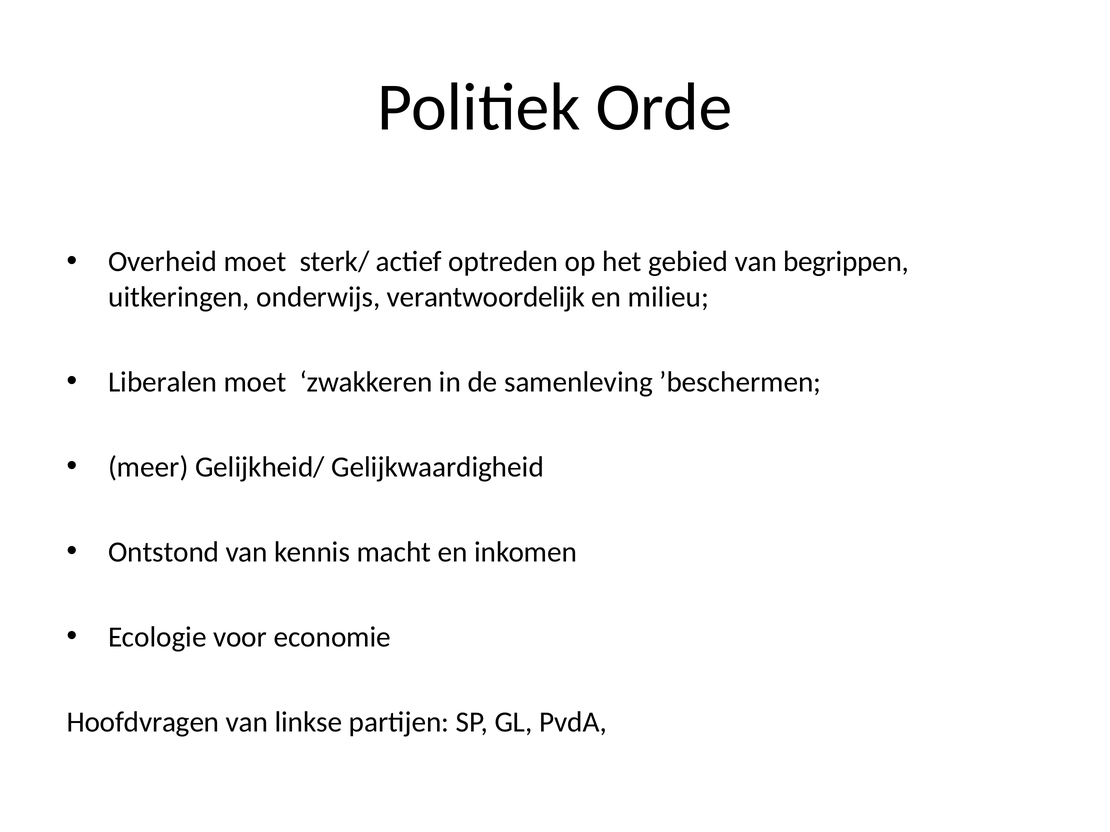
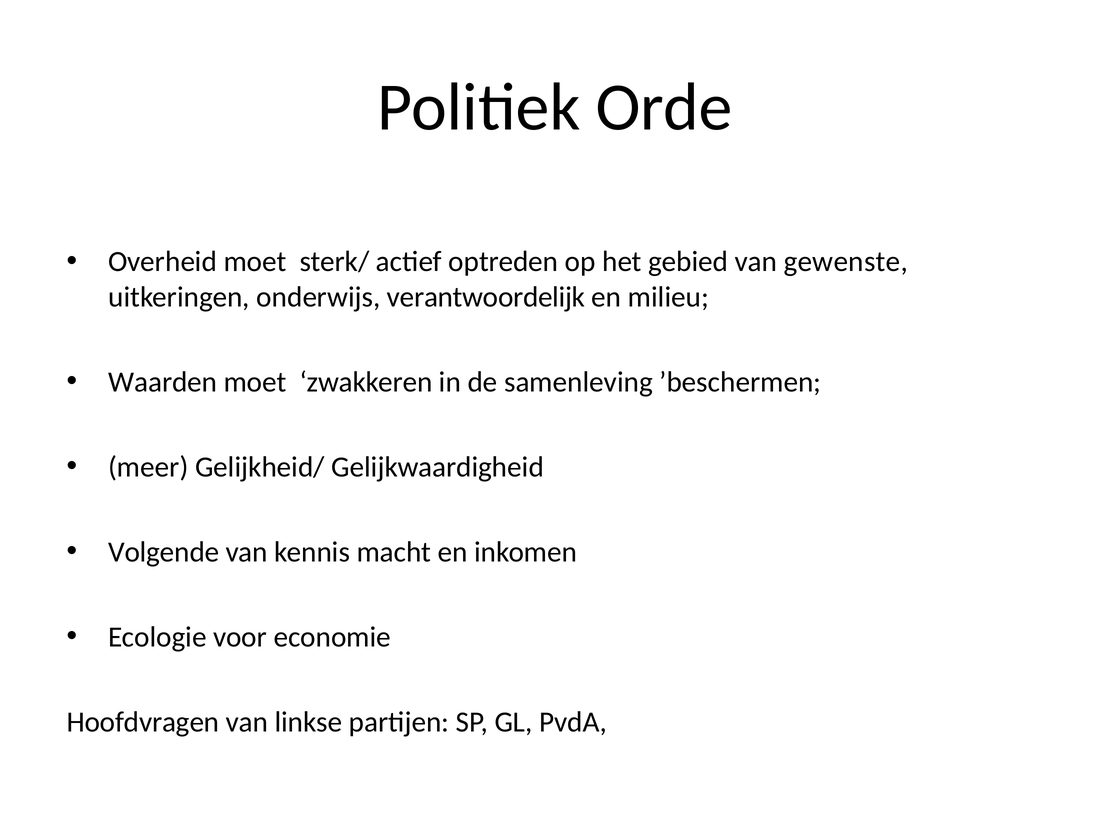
begrippen: begrippen -> gewenste
Liberalen: Liberalen -> Waarden
Ontstond: Ontstond -> Volgende
